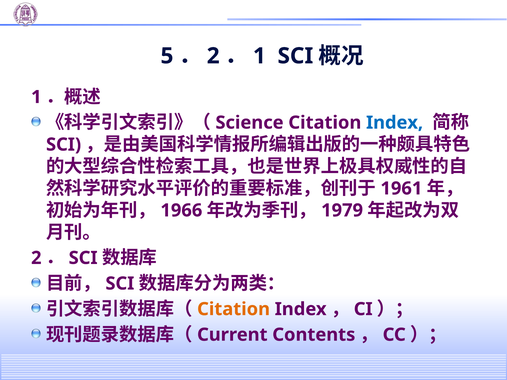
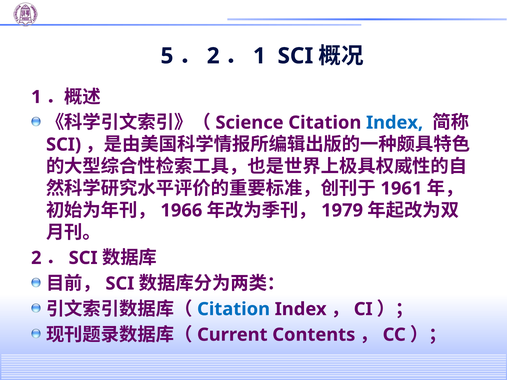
Citation at (234, 309) colour: orange -> blue
